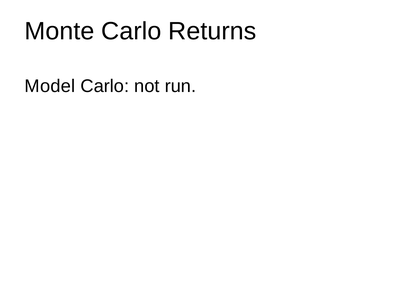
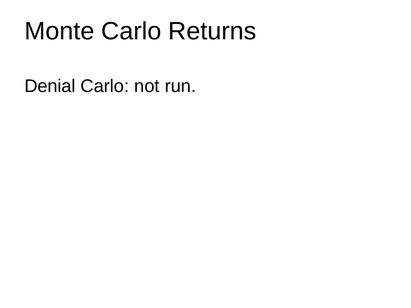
Model: Model -> Denial
